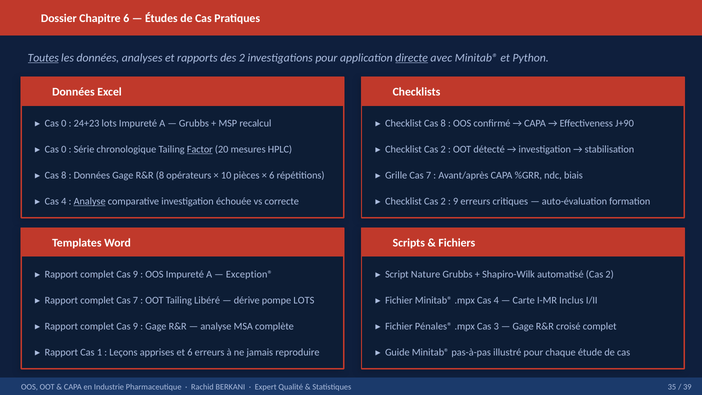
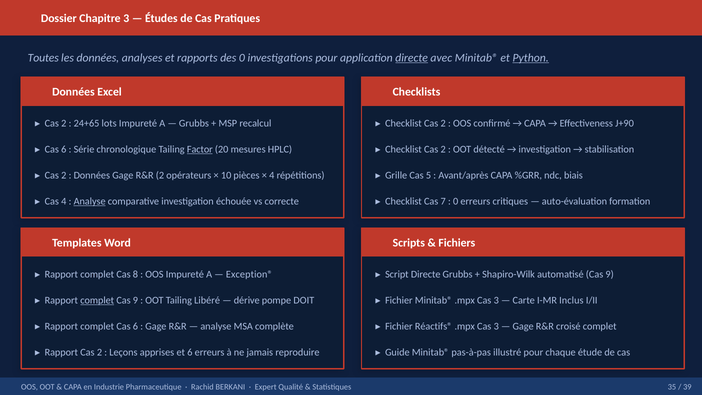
Chapitre 6: 6 -> 3
Toutes underline: present -> none
des 2: 2 -> 0
Python underline: none -> present
0 at (64, 123): 0 -> 2
24+23: 24+23 -> 24+65
8 at (443, 123): 8 -> 2
0 at (64, 149): 0 -> 6
8 at (64, 175): 8 -> 2
R&R 8: 8 -> 2
6 at (272, 175): 6 -> 4
Grille Cas 7: 7 -> 5
2 at (443, 201): 2 -> 7
9 at (456, 201): 9 -> 0
9 at (135, 274): 9 -> 8
Script Nature: Nature -> Directe
automatisé Cas 2: 2 -> 9
complet at (97, 300) underline: none -> present
7 at (135, 300): 7 -> 9
pompe LOTS: LOTS -> DOIT
Minitab® .mpx Cas 4: 4 -> 3
9 at (135, 326): 9 -> 6
Pénales®: Pénales® -> Réactifs®
Rapport Cas 1: 1 -> 2
